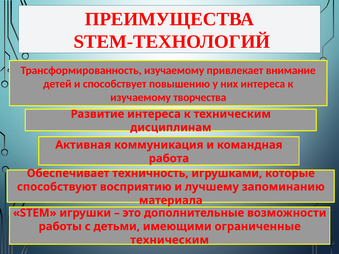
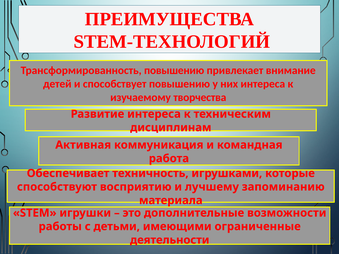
Трансформированность изучаемому: изучаемому -> повышению
техническим at (170, 240): техническим -> деятельности
